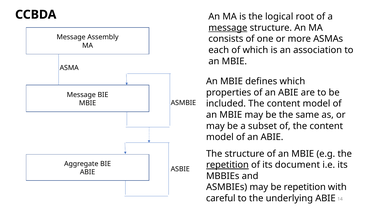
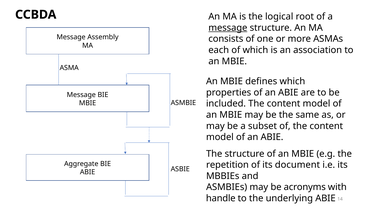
repetition at (227, 165) underline: present -> none
be repetition: repetition -> acronyms
careful: careful -> handle
